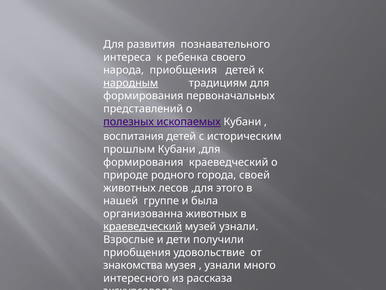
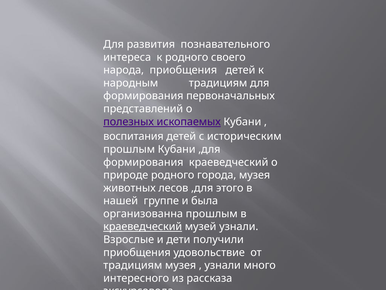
к ребенка: ребенка -> родного
народным underline: present -> none
города своей: своей -> музея
организованна животных: животных -> прошлым
знакомства at (133, 265): знакомства -> традициям
